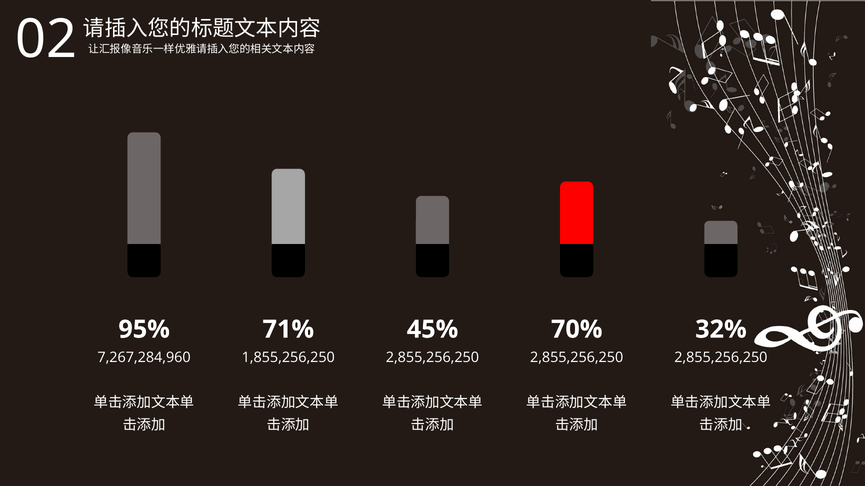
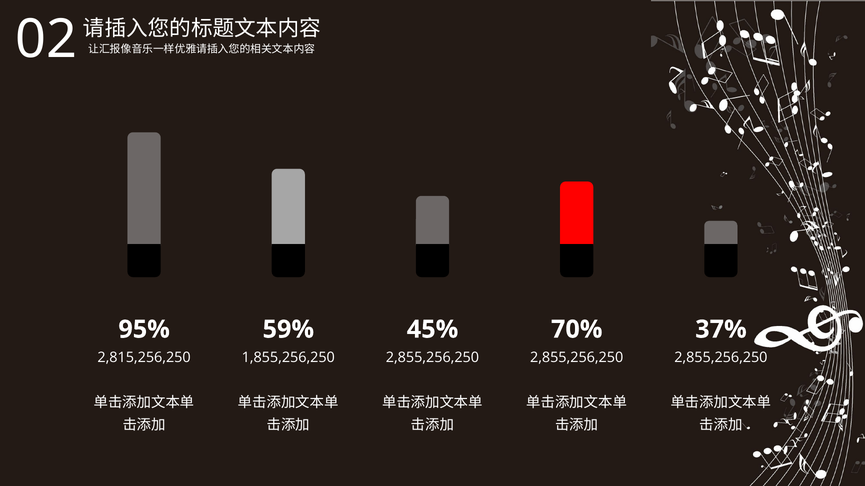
71%: 71% -> 59%
32%: 32% -> 37%
7,267,284,960: 7,267,284,960 -> 2,815,256,250
